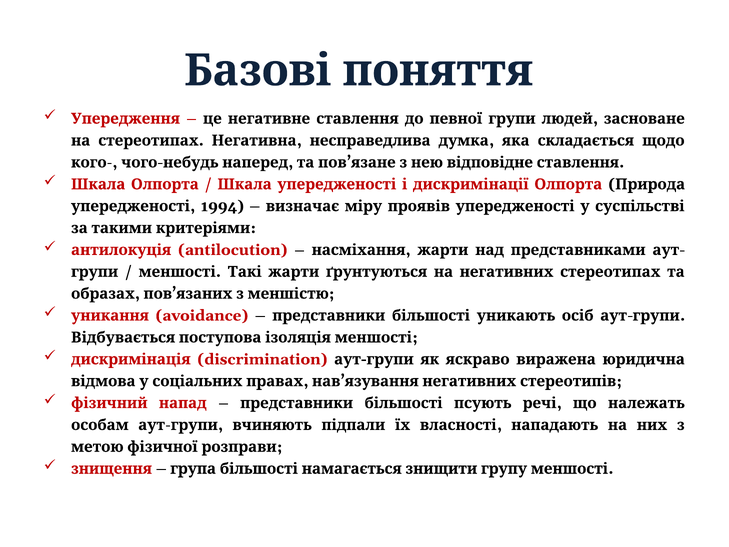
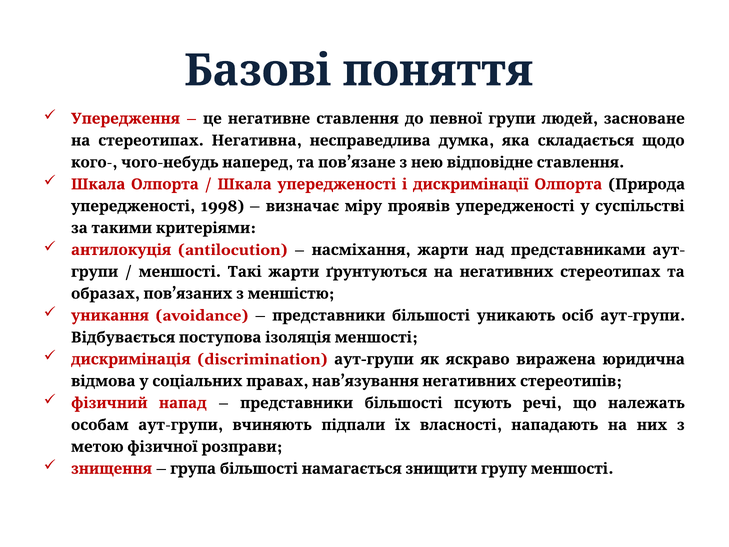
1994: 1994 -> 1998
